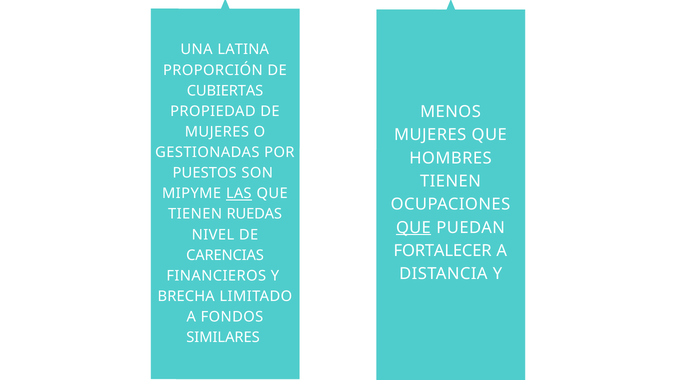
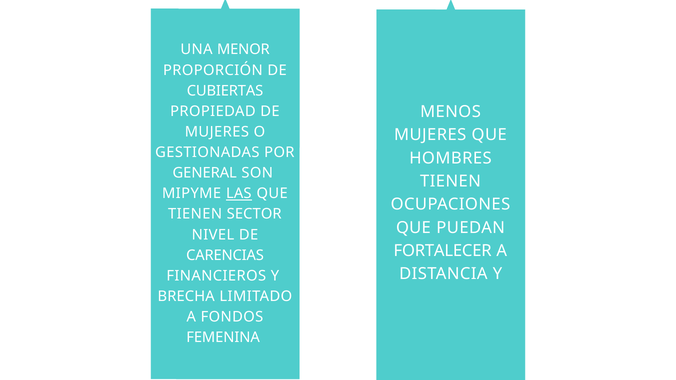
LATINA: LATINA -> MENOR
PUESTOS: PUESTOS -> GENERAL
RUEDAS: RUEDAS -> SECTOR
QUE at (413, 228) underline: present -> none
SIMILARES: SIMILARES -> FEMENINA
